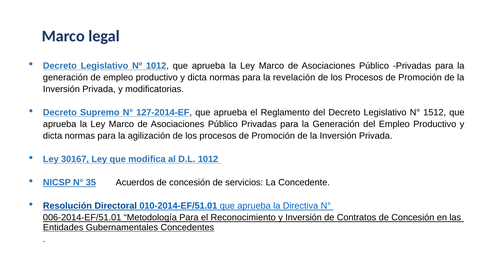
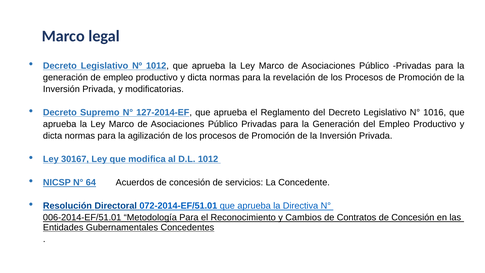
1512: 1512 -> 1016
35: 35 -> 64
010-2014-EF/51.01: 010-2014-EF/51.01 -> 072-2014-EF/51.01
y Inversión: Inversión -> Cambios
